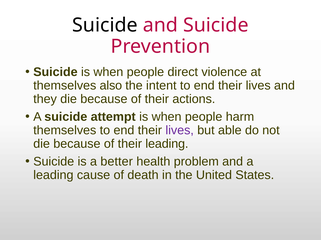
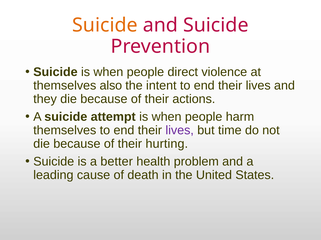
Suicide at (105, 25) colour: black -> orange
able: able -> time
their leading: leading -> hurting
